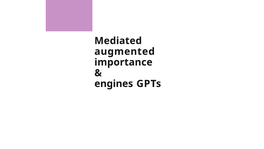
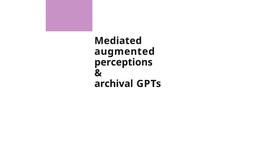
importance: importance -> perceptions
engines: engines -> archival
